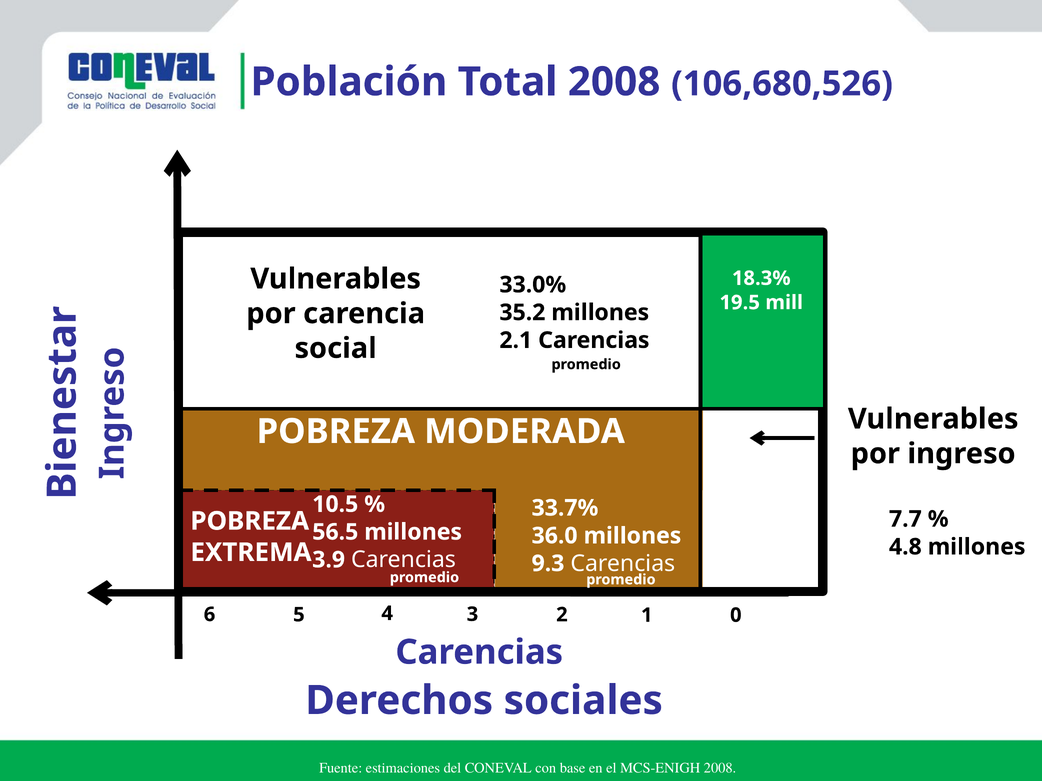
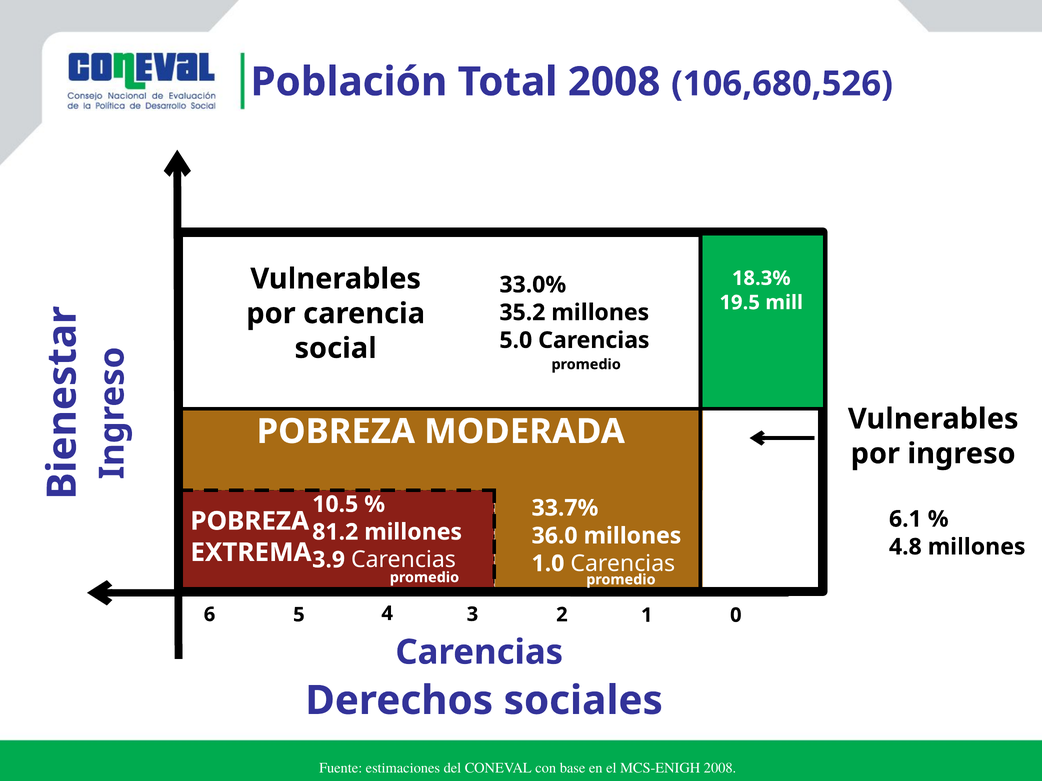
2.1: 2.1 -> 5.0
7.7: 7.7 -> 6.1
56.5: 56.5 -> 81.2
9.3: 9.3 -> 1.0
